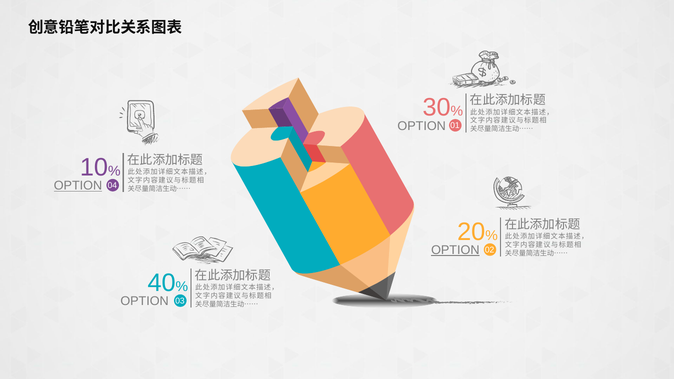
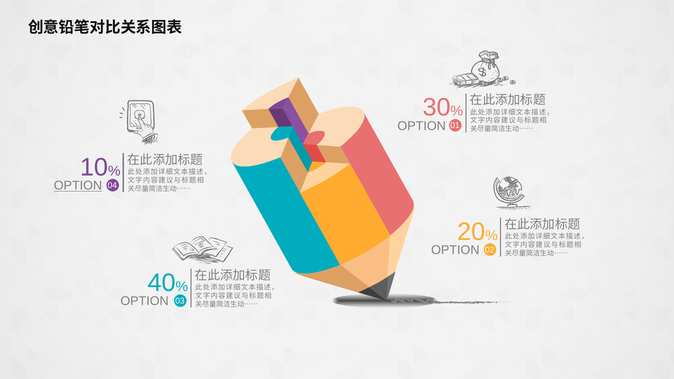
OPTION at (455, 250) underline: present -> none
